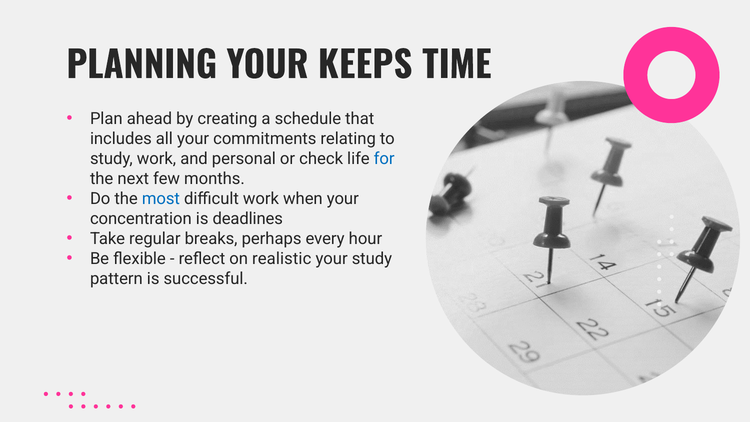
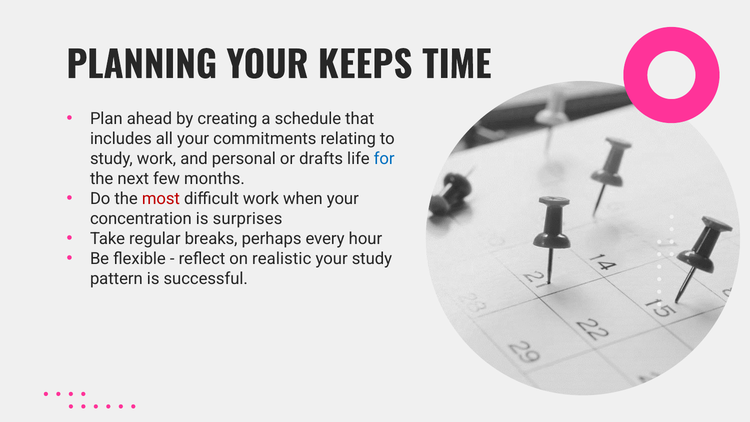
check: check -> drafts
most colour: blue -> red
deadlines: deadlines -> surprises
